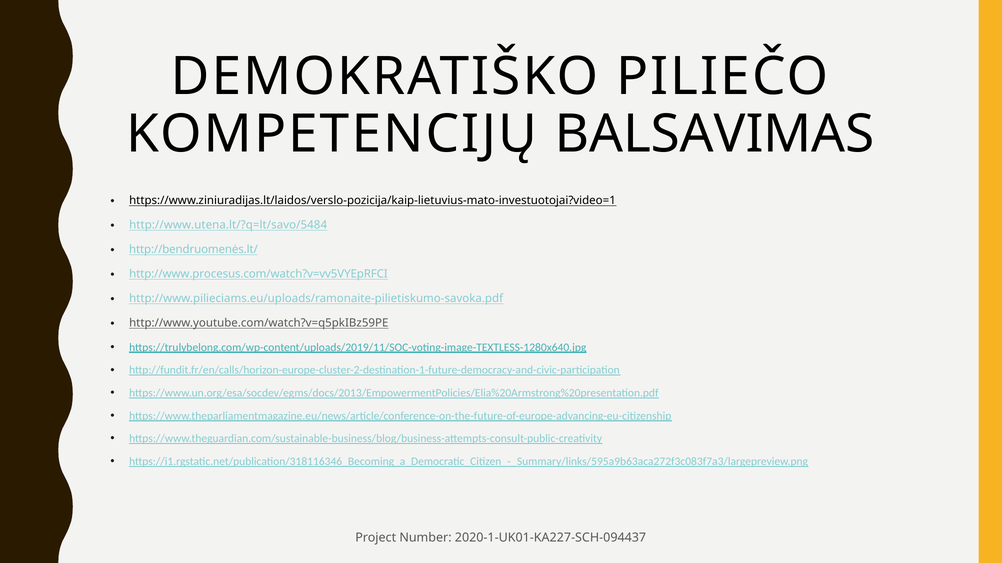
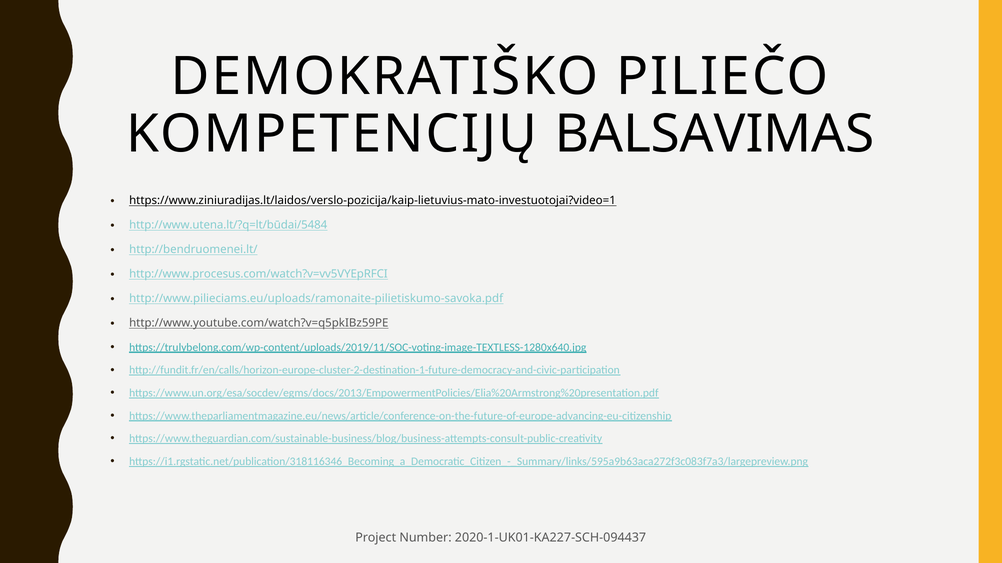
http://www.utena.lt/?q=lt/savo/5484: http://www.utena.lt/?q=lt/savo/5484 -> http://www.utena.lt/?q=lt/būdai/5484
http://bendruomenės.lt/: http://bendruomenės.lt/ -> http://bendruomenei.lt/
